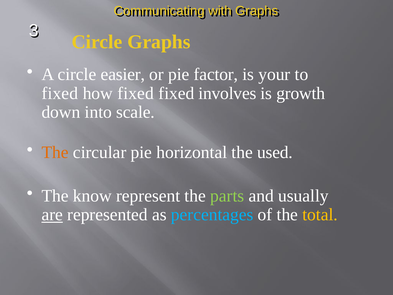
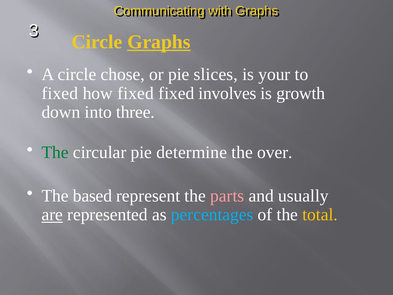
Graphs at (159, 42) underline: none -> present
easier: easier -> chose
factor: factor -> slices
scale: scale -> three
The at (55, 152) colour: orange -> green
horizontal: horizontal -> determine
used: used -> over
know: know -> based
parts colour: light green -> pink
